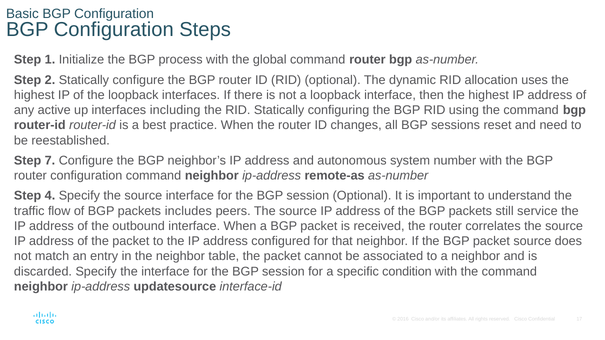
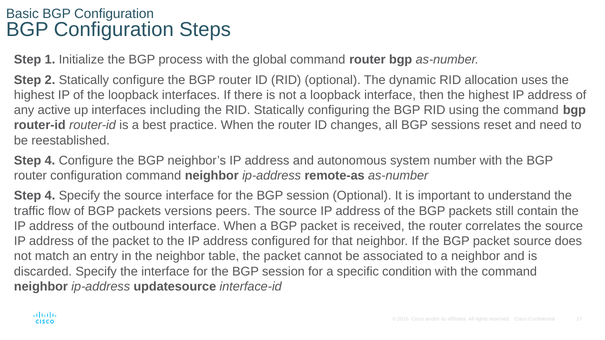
7 at (50, 161): 7 -> 4
includes: includes -> versions
service: service -> contain
